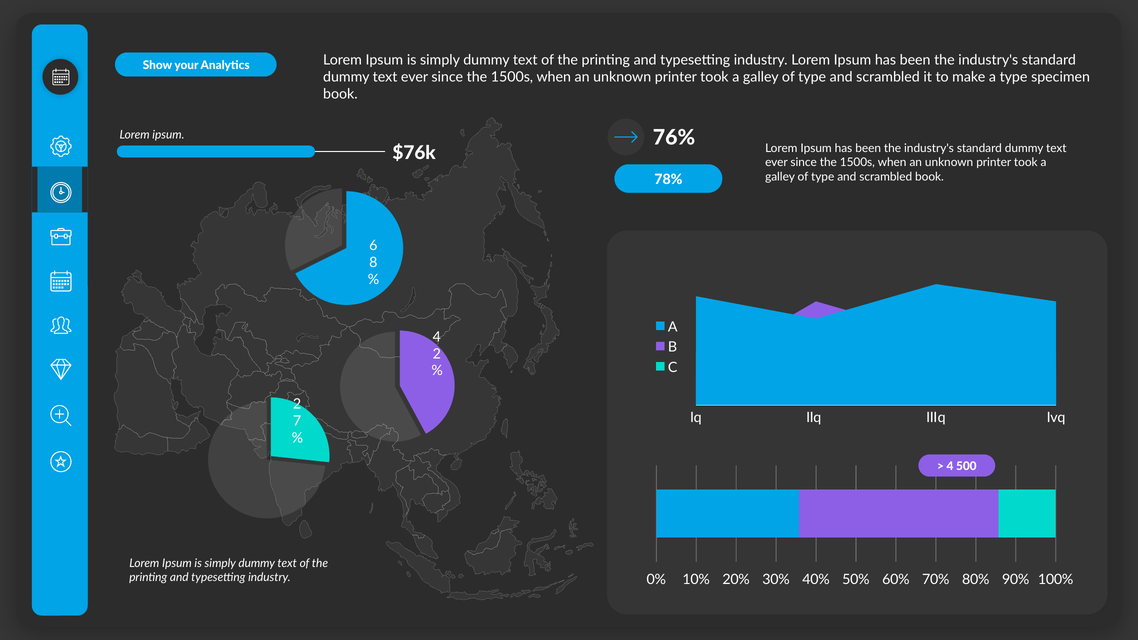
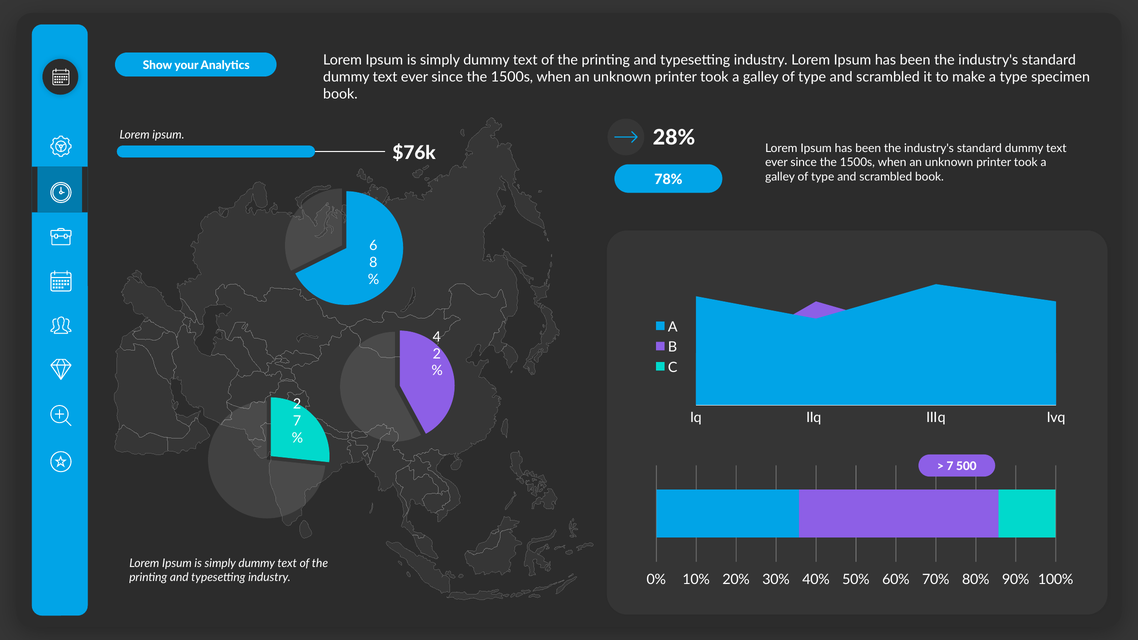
76%: 76% -> 28%
4 at (950, 466): 4 -> 7
